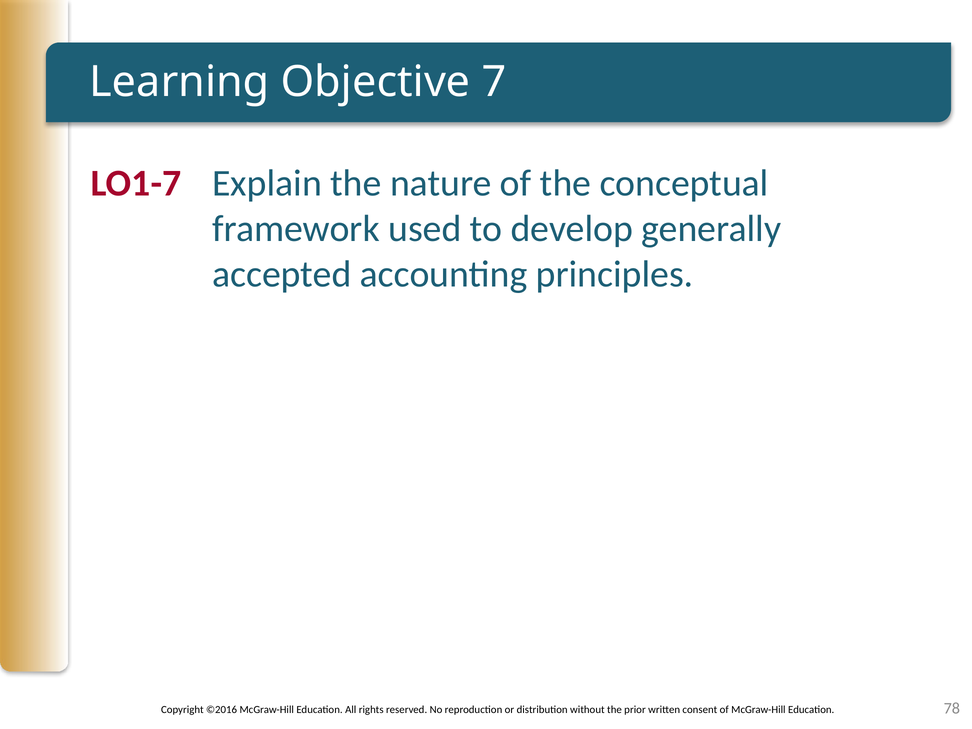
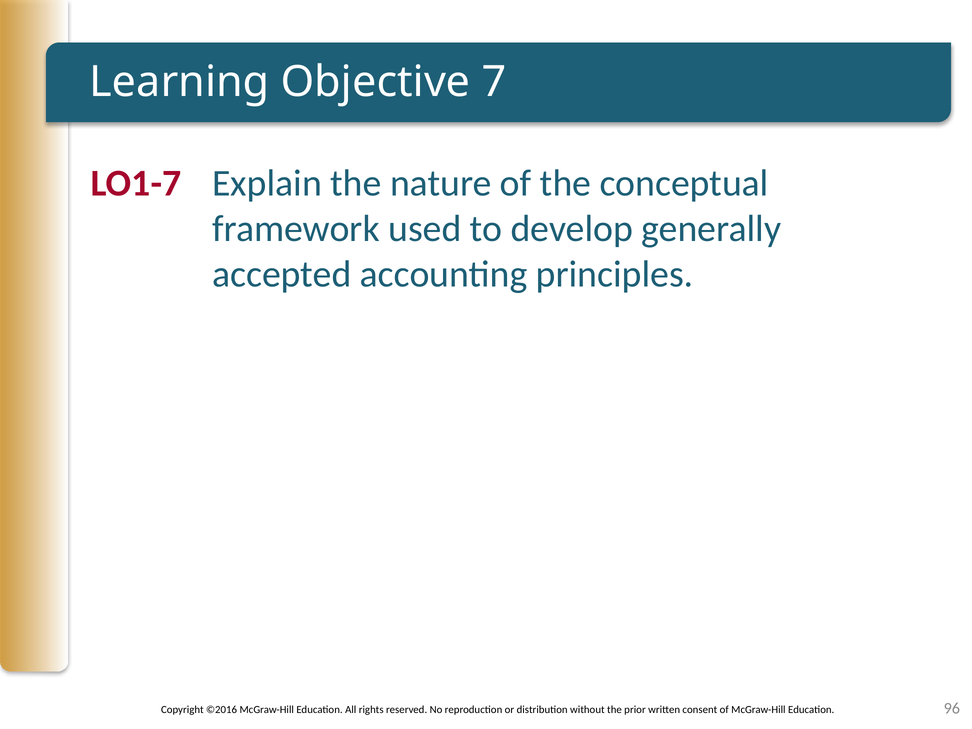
78: 78 -> 96
